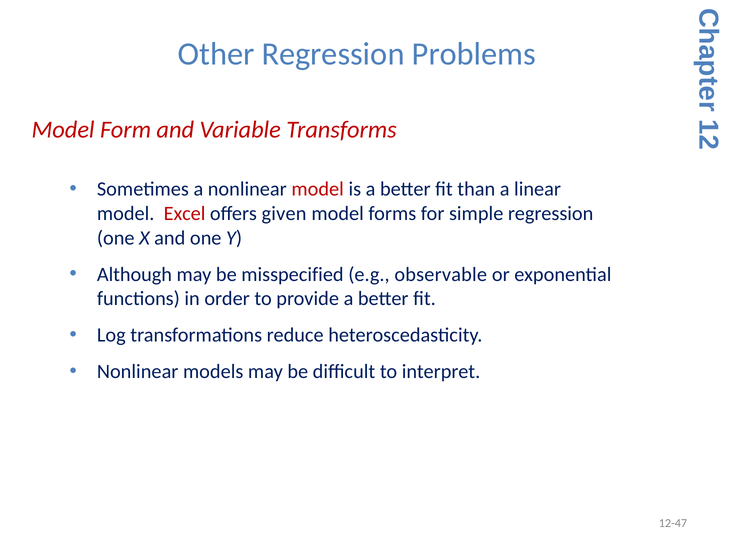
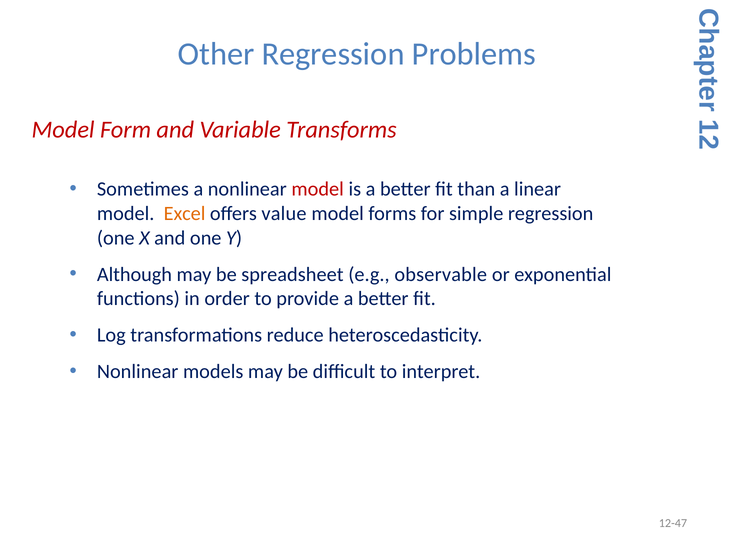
Excel colour: red -> orange
given: given -> value
misspecified: misspecified -> spreadsheet
